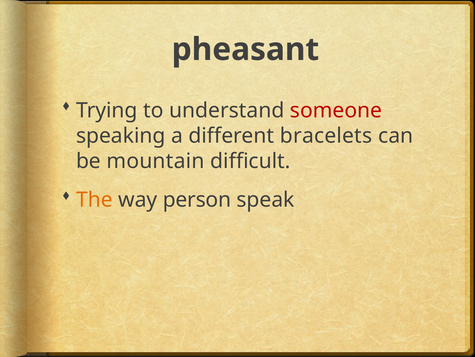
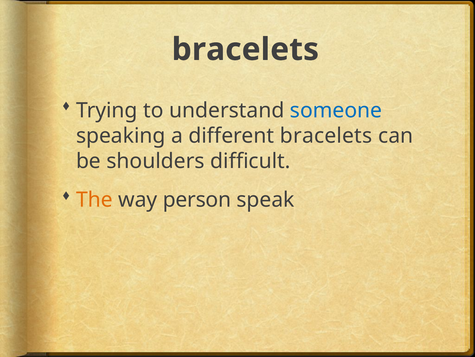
pheasant at (245, 49): pheasant -> bracelets
someone colour: red -> blue
mountain: mountain -> shoulders
